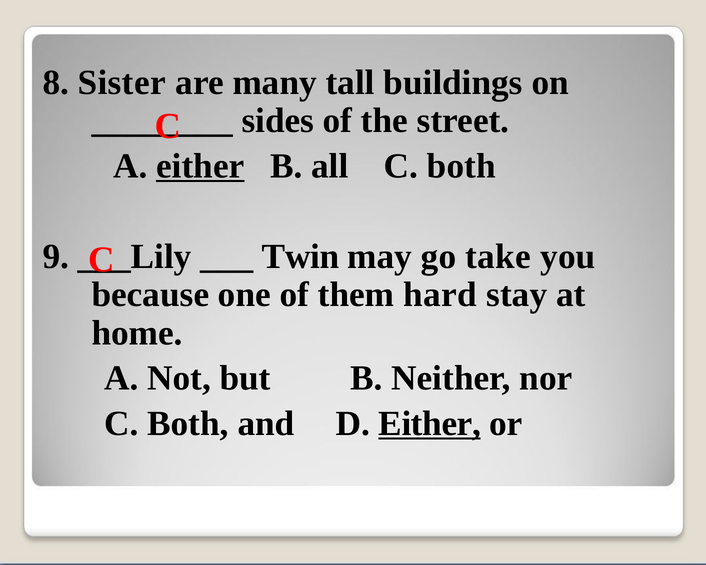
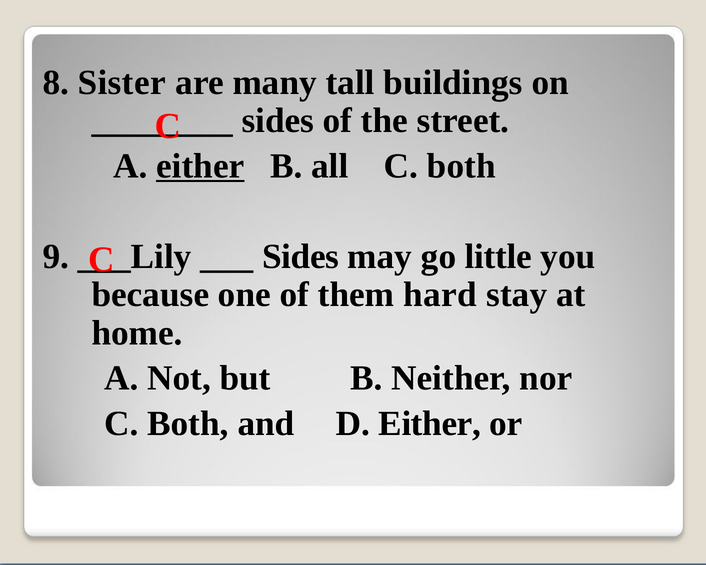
Twin at (301, 256): Twin -> Sides
take: take -> little
Either at (430, 423) underline: present -> none
